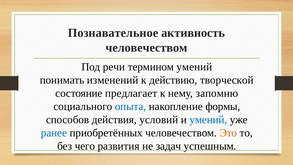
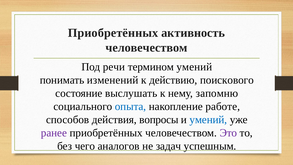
Познавательное at (113, 33): Познавательное -> Приобретённых
творческой: творческой -> поискового
предлагает: предлагает -> выслушать
формы: формы -> работе
условий: условий -> вопросы
ранее colour: blue -> purple
Это colour: orange -> purple
развития: развития -> аналогов
